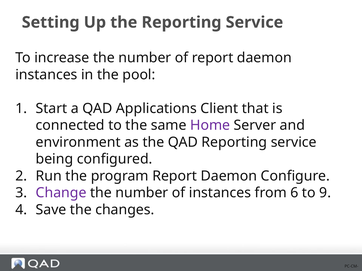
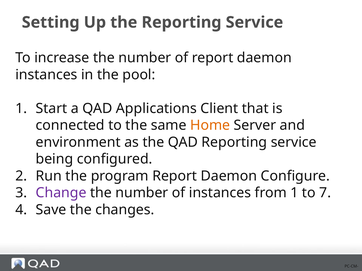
Home colour: purple -> orange
from 6: 6 -> 1
9: 9 -> 7
